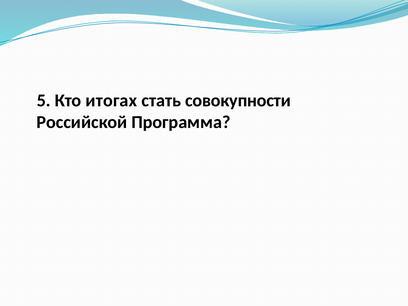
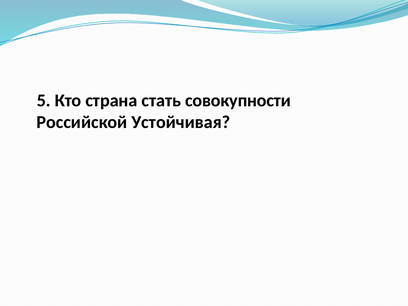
итогах: итогах -> страна
Программа: Программа -> Устойчивая
